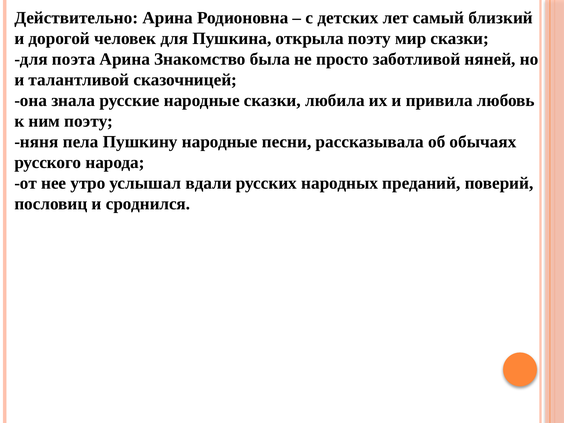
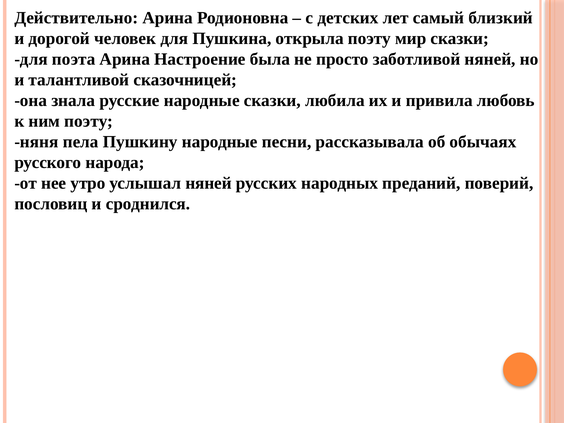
Знакомство: Знакомство -> Настроение
услышал вдали: вдали -> няней
